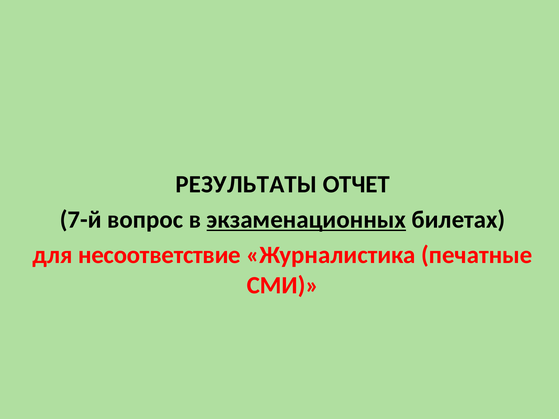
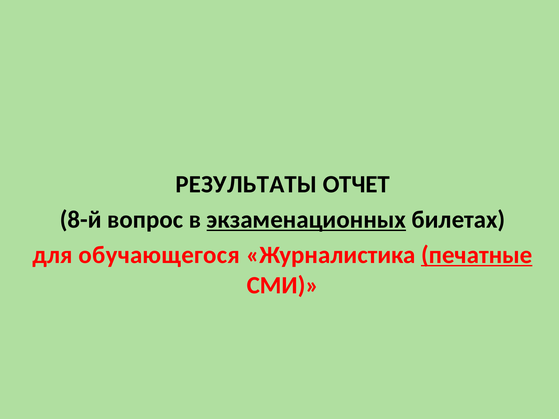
7-й: 7-й -> 8-й
несоответствие: несоответствие -> обучающегося
печатные underline: none -> present
